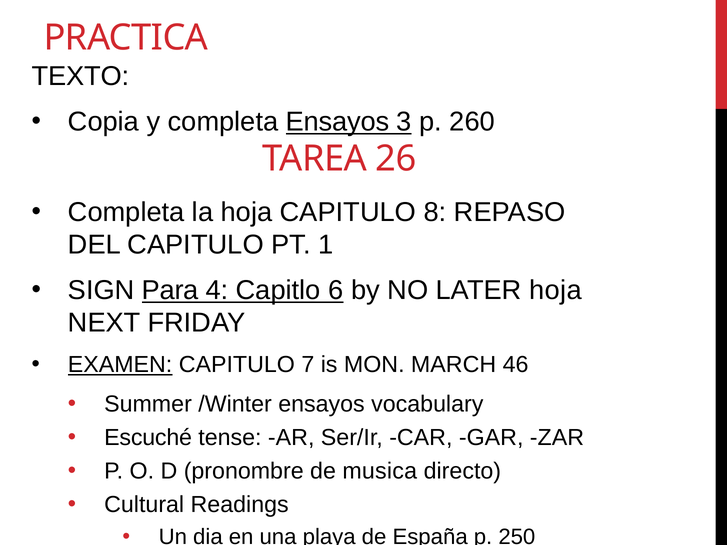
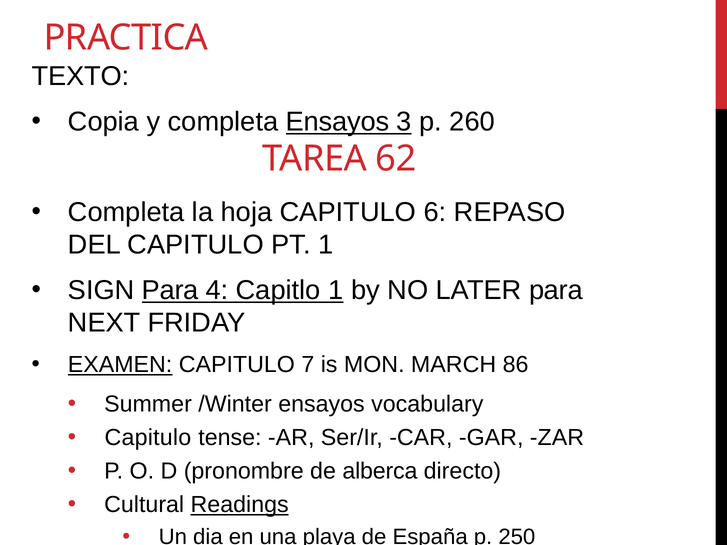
26: 26 -> 62
8: 8 -> 6
Capitlo 6: 6 -> 1
LATER hoja: hoja -> para
46: 46 -> 86
Escuché at (148, 438): Escuché -> Capitulo
musica: musica -> alberca
Readings underline: none -> present
